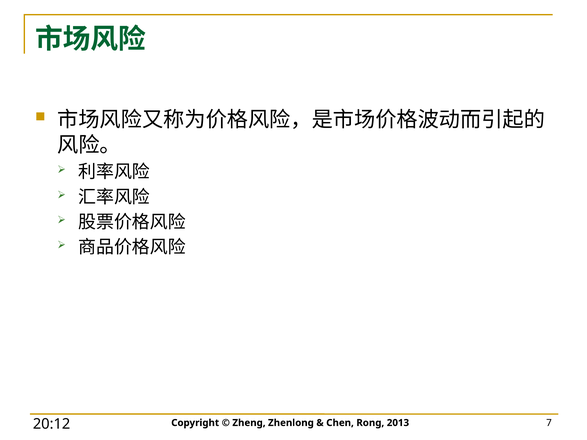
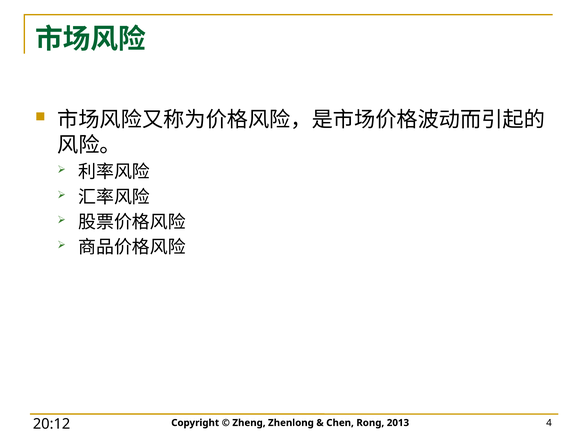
7: 7 -> 4
